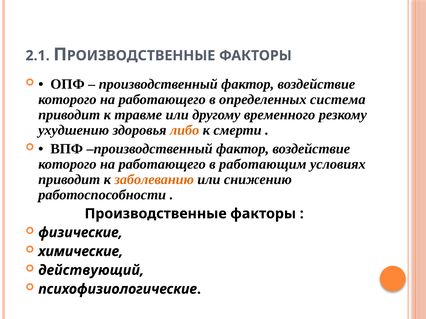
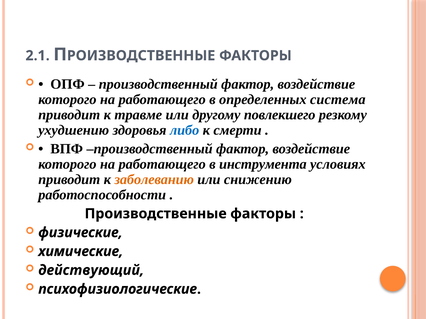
временного: временного -> повлекшего
либо colour: orange -> blue
работающим: работающим -> инструмента
